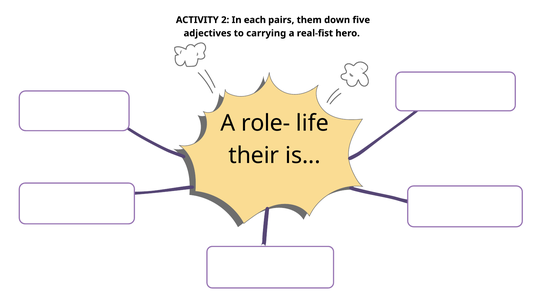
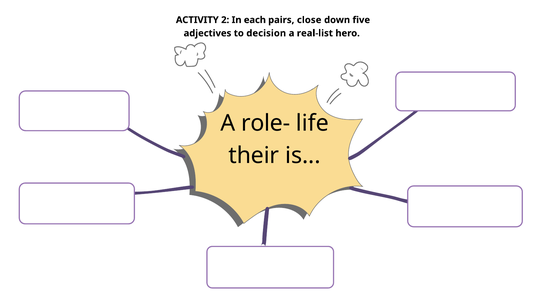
them: them -> close
carrying: carrying -> decision
real-fist: real-fist -> real-list
